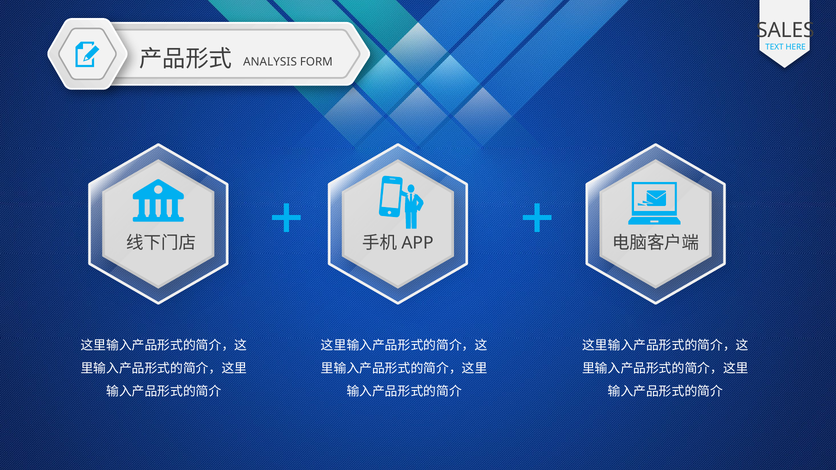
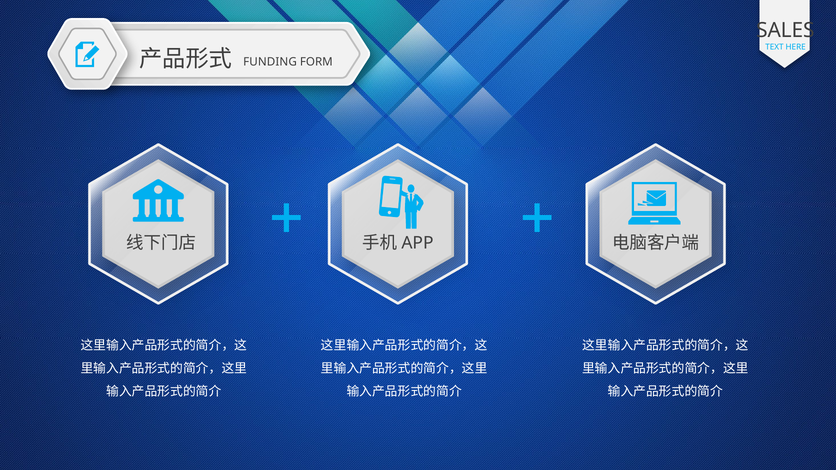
ANALYSIS: ANALYSIS -> FUNDING
